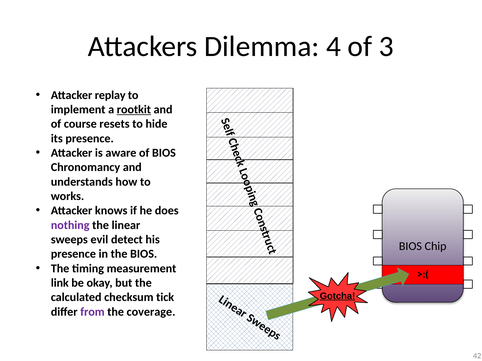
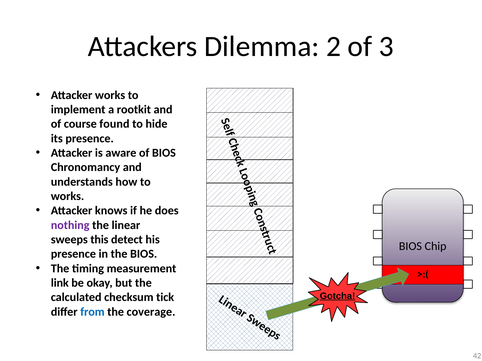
4: 4 -> 2
Attacker replay: replay -> works
rootkit underline: present -> none
resets: resets -> found
evil: evil -> this
from colour: purple -> blue
